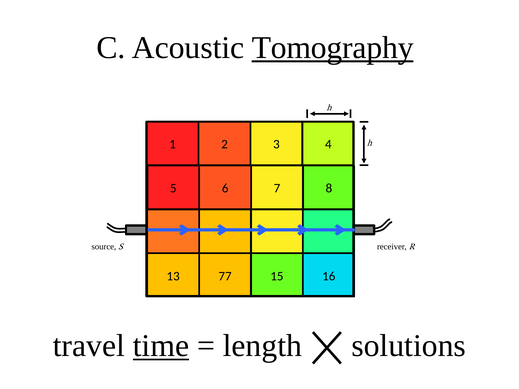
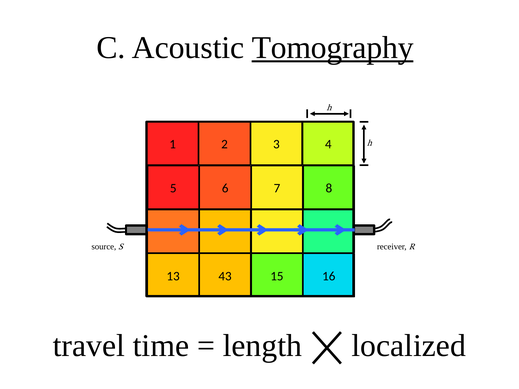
77: 77 -> 43
time underline: present -> none
solutions: solutions -> localized
